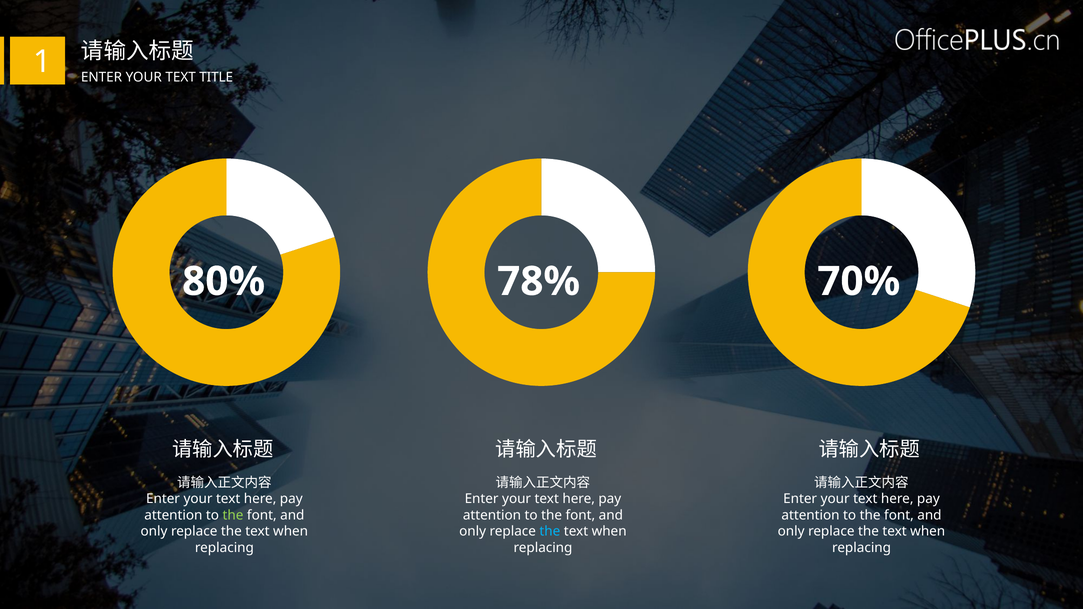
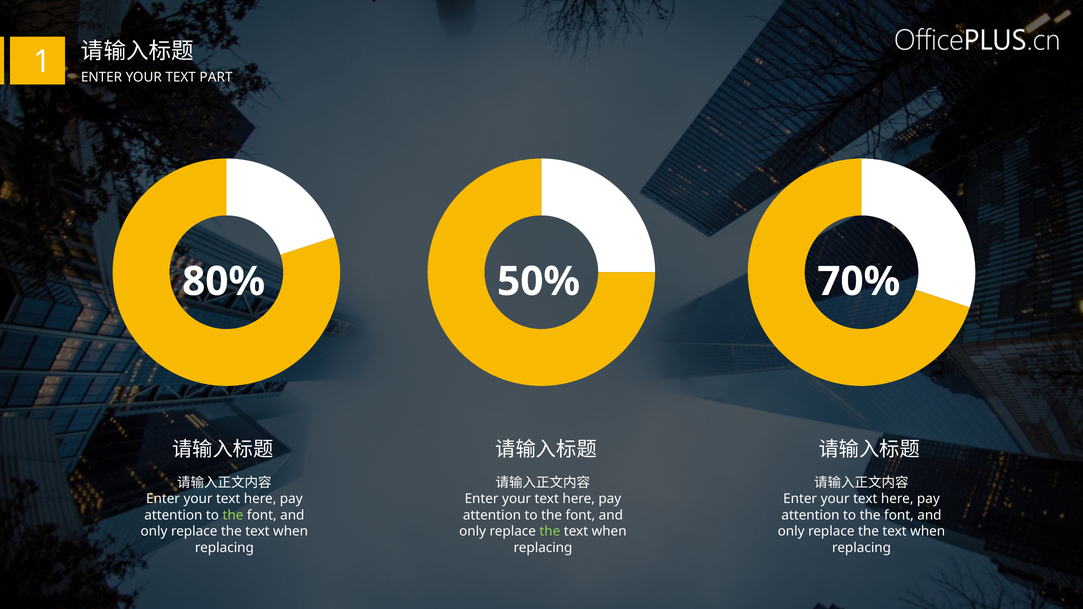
TITLE: TITLE -> PART
78%: 78% -> 50%
the at (550, 532) colour: light blue -> light green
